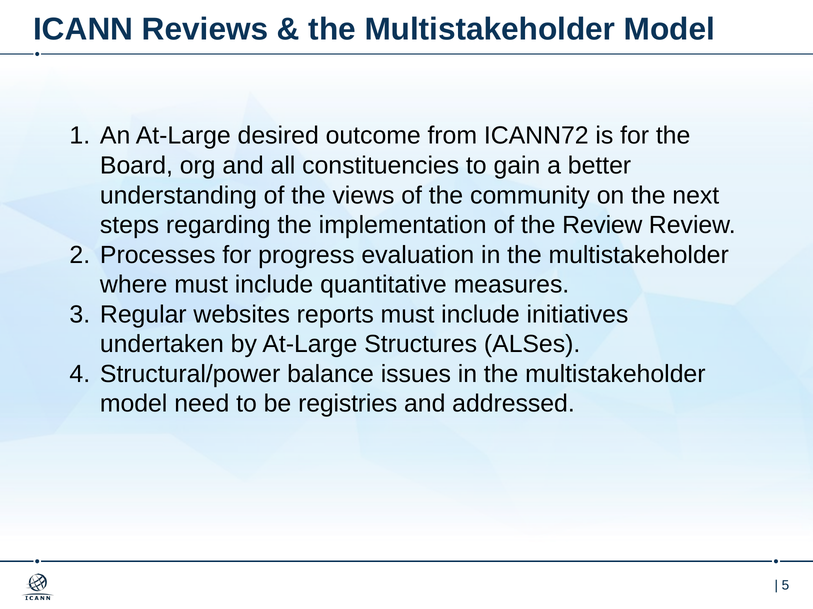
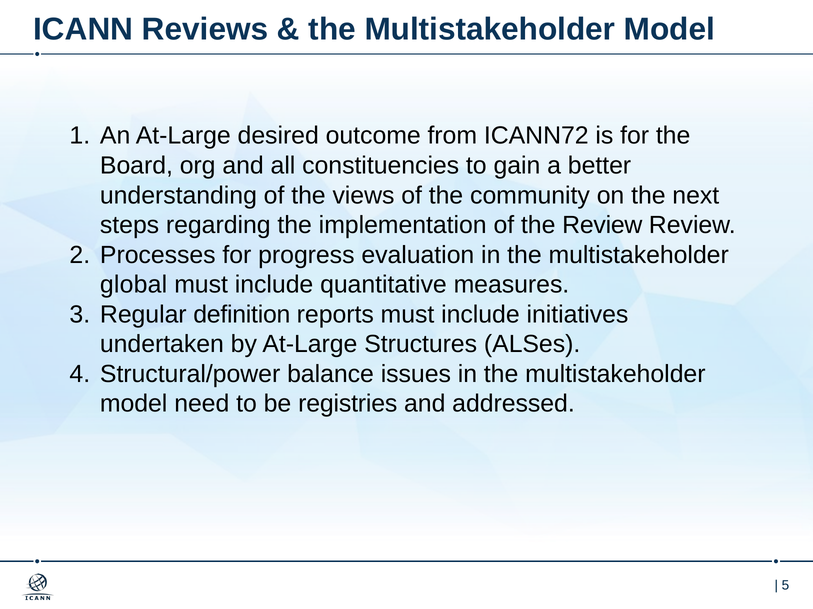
where: where -> global
websites: websites -> definition
